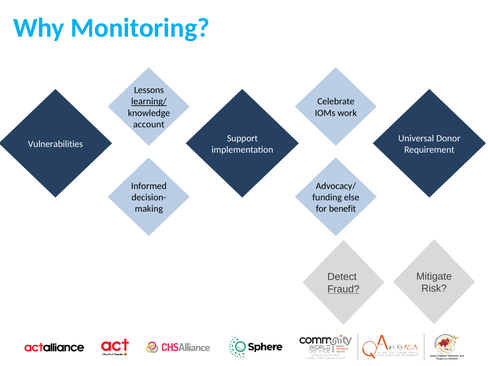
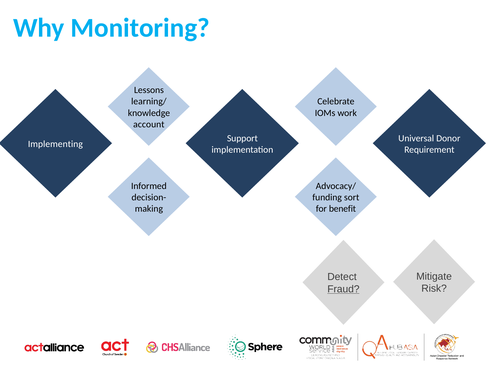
learning/ underline: present -> none
Vulnerabilities: Vulnerabilities -> Implementing
else: else -> sort
